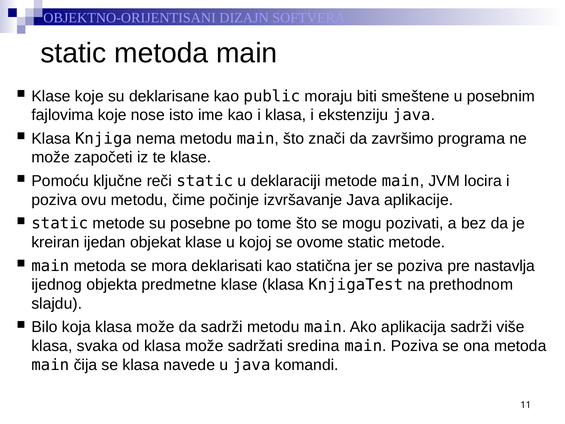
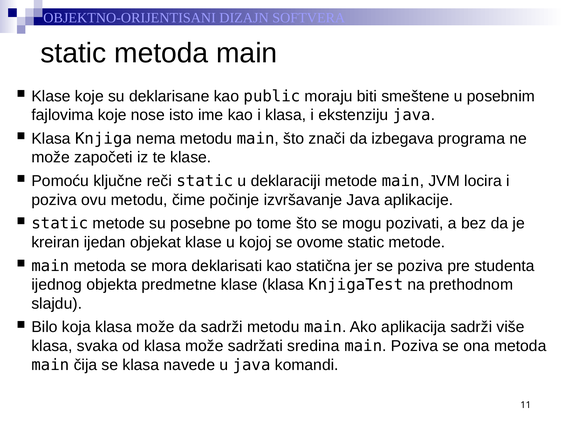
završimo: završimo -> izbegava
nastavlja: nastavlja -> studenta
